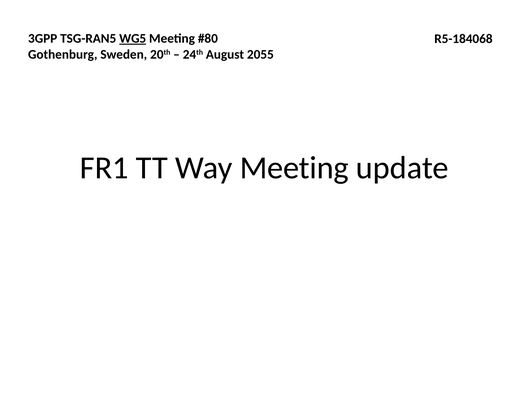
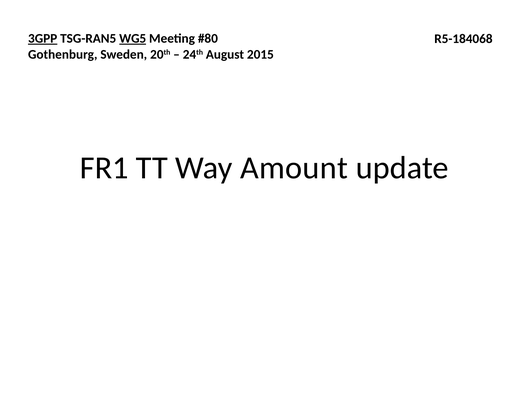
3GPP underline: none -> present
2055: 2055 -> 2015
Way Meeting: Meeting -> Amount
